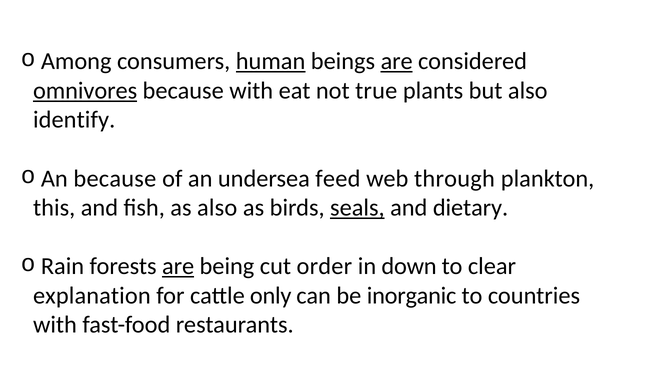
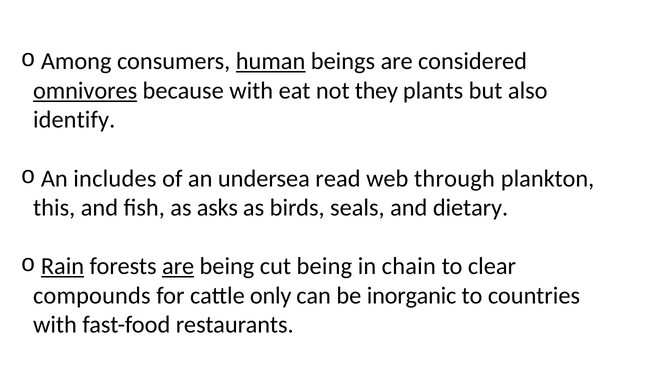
are at (397, 61) underline: present -> none
true: true -> they
An because: because -> includes
feed: feed -> read
as also: also -> asks
seals underline: present -> none
Rain underline: none -> present
cut order: order -> being
down: down -> chain
explanation: explanation -> compounds
